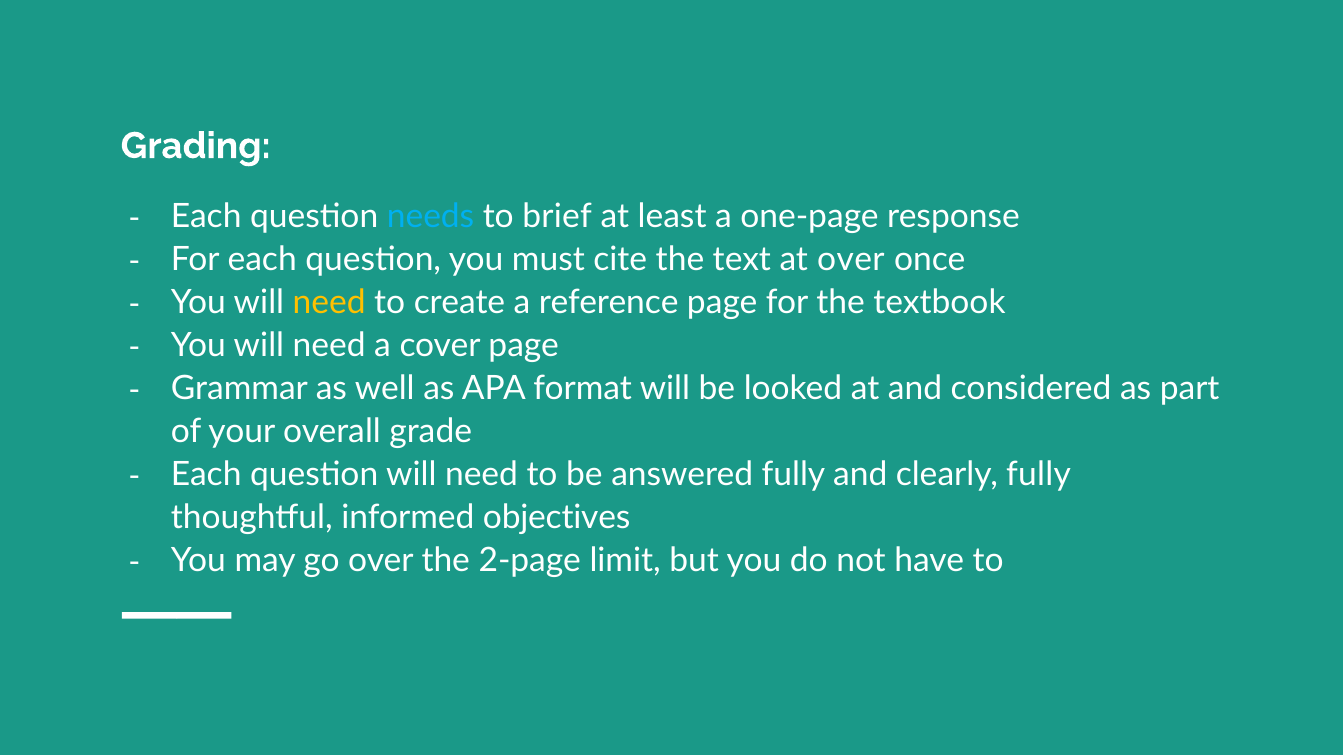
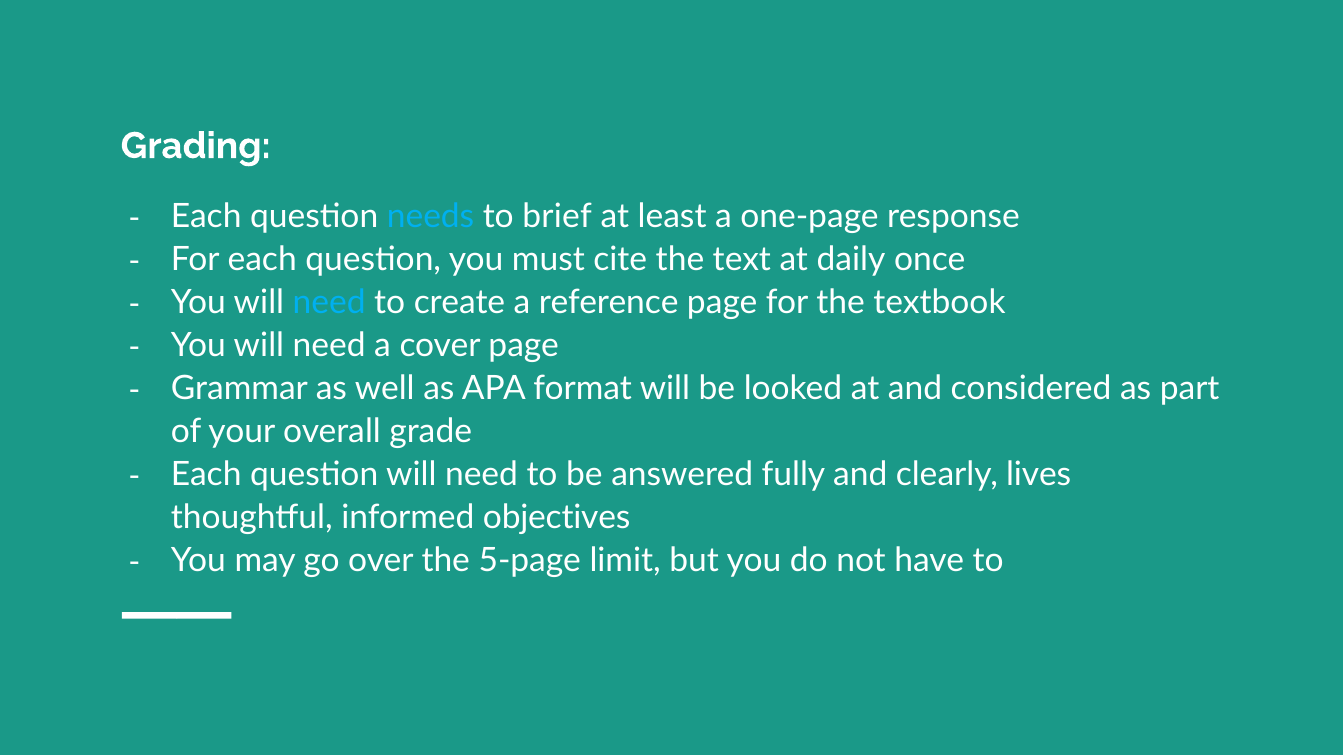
at over: over -> daily
need at (329, 303) colour: yellow -> light blue
clearly fully: fully -> lives
2-page: 2-page -> 5-page
